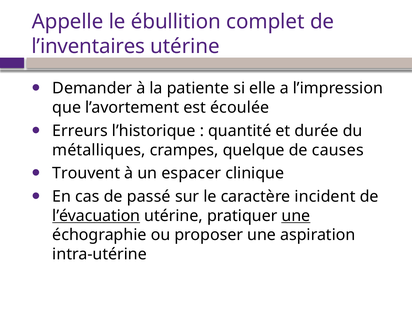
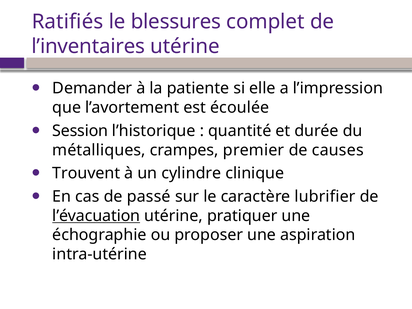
Appelle: Appelle -> Ratifiés
ébullition: ébullition -> blessures
Erreurs: Erreurs -> Session
quelque: quelque -> premier
espacer: espacer -> cylindre
incident: incident -> lubrifier
une at (296, 216) underline: present -> none
